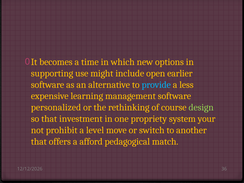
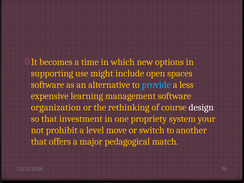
earlier: earlier -> spaces
personalized: personalized -> organization
design colour: light green -> white
afford: afford -> major
